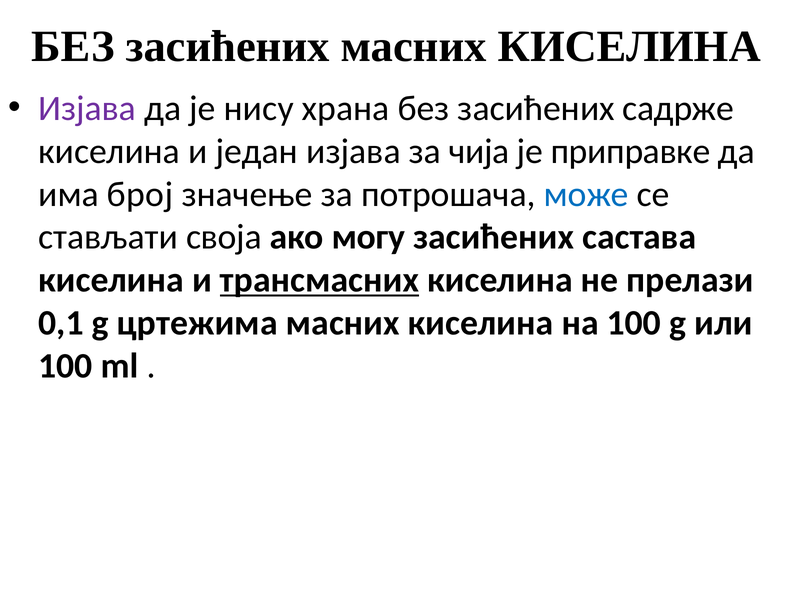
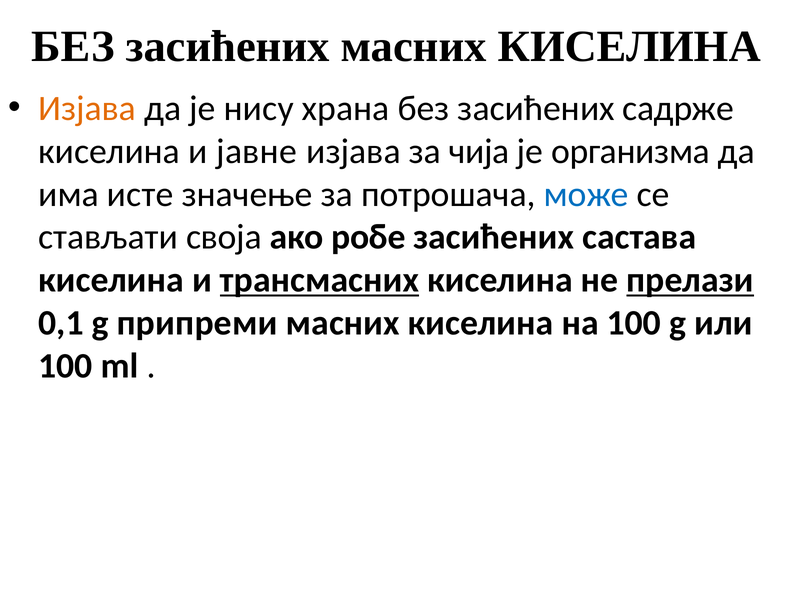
Изјава at (87, 108) colour: purple -> orange
jeдaн: jeдaн -> jaвнe
приправке: приправке -> организма
број: број -> исте
мoгу: мoгу -> робе
прелази underline: none -> present
цртежима: цртежима -> припреми
